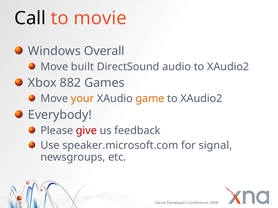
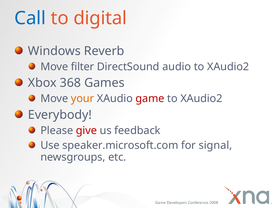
Call colour: black -> blue
movie: movie -> digital
Overall: Overall -> Reverb
built: built -> filter
882: 882 -> 368
game colour: orange -> red
